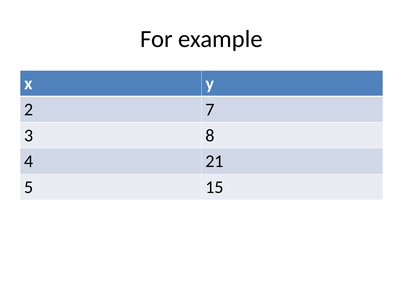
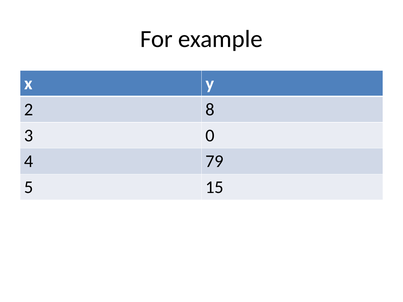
7: 7 -> 8
8: 8 -> 0
21: 21 -> 79
